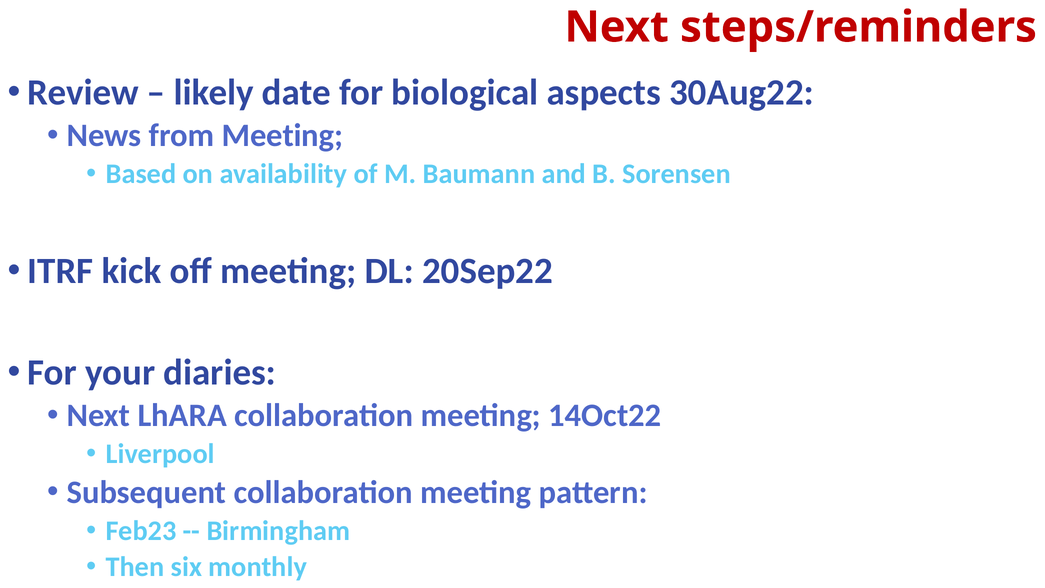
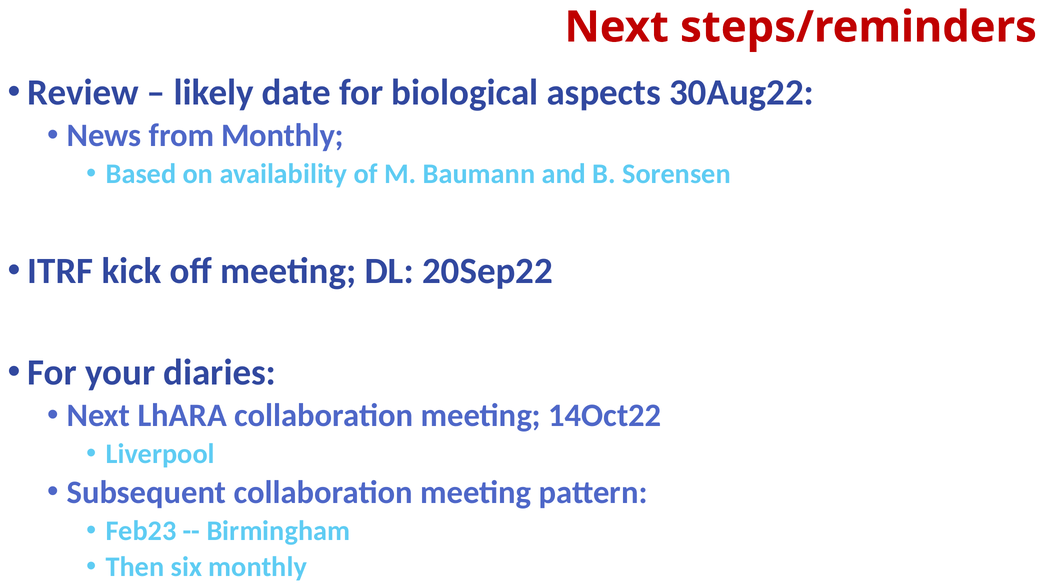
from Meeting: Meeting -> Monthly
